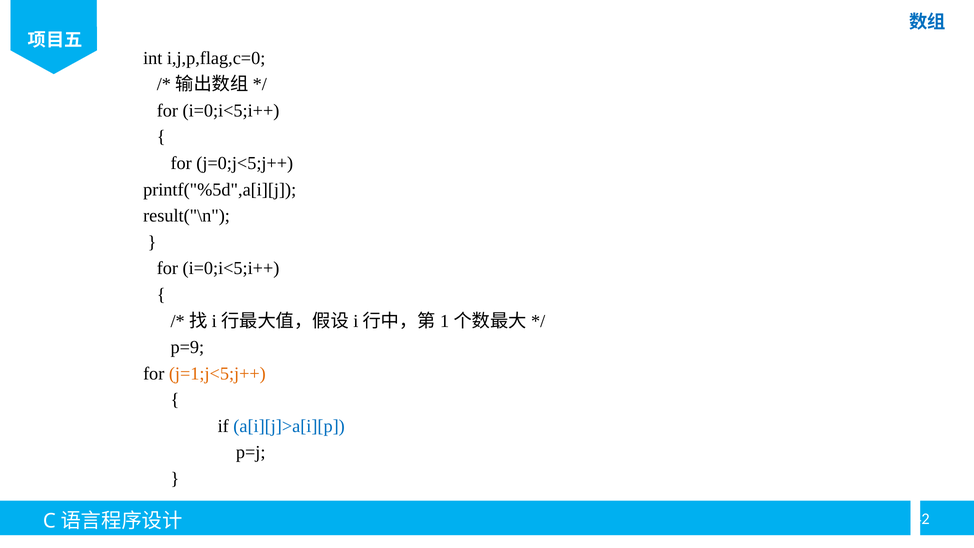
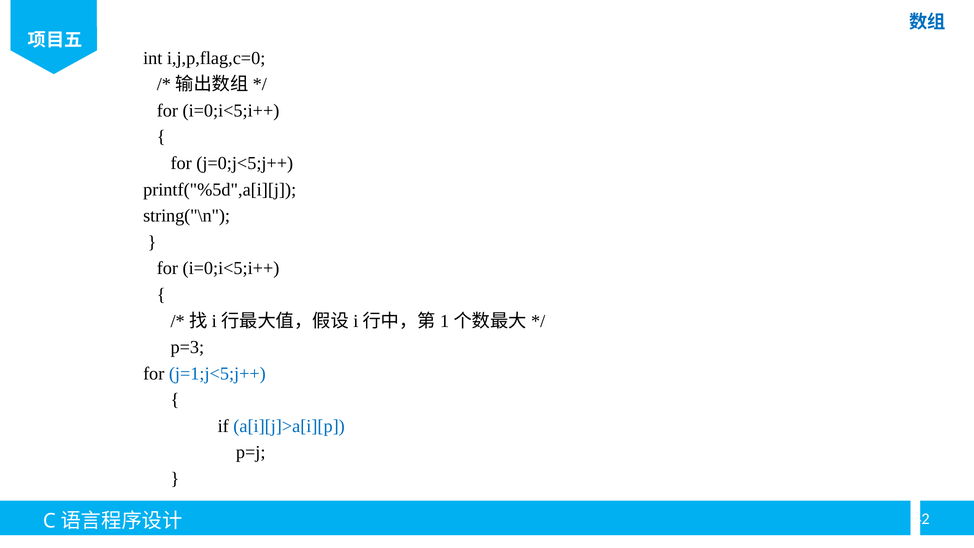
result("\n: result("\n -> string("\n
p=9: p=9 -> p=3
j=1;j<5;j++ colour: orange -> blue
